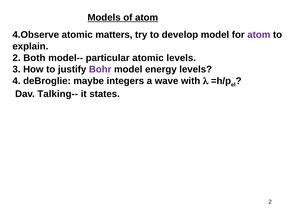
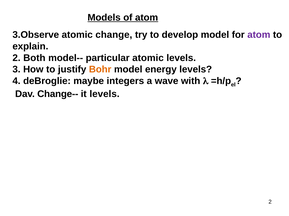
4.Observe: 4.Observe -> 3.Observe
matters: matters -> change
Bohr colour: purple -> orange
Talking--: Talking-- -> Change--
it states: states -> levels
